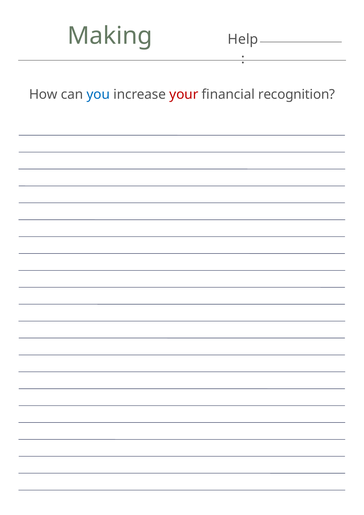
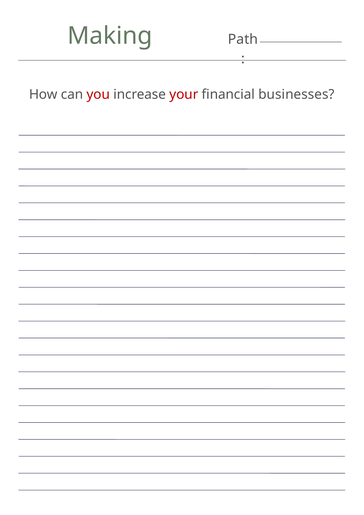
Help: Help -> Path
you colour: blue -> red
recognition: recognition -> businesses
